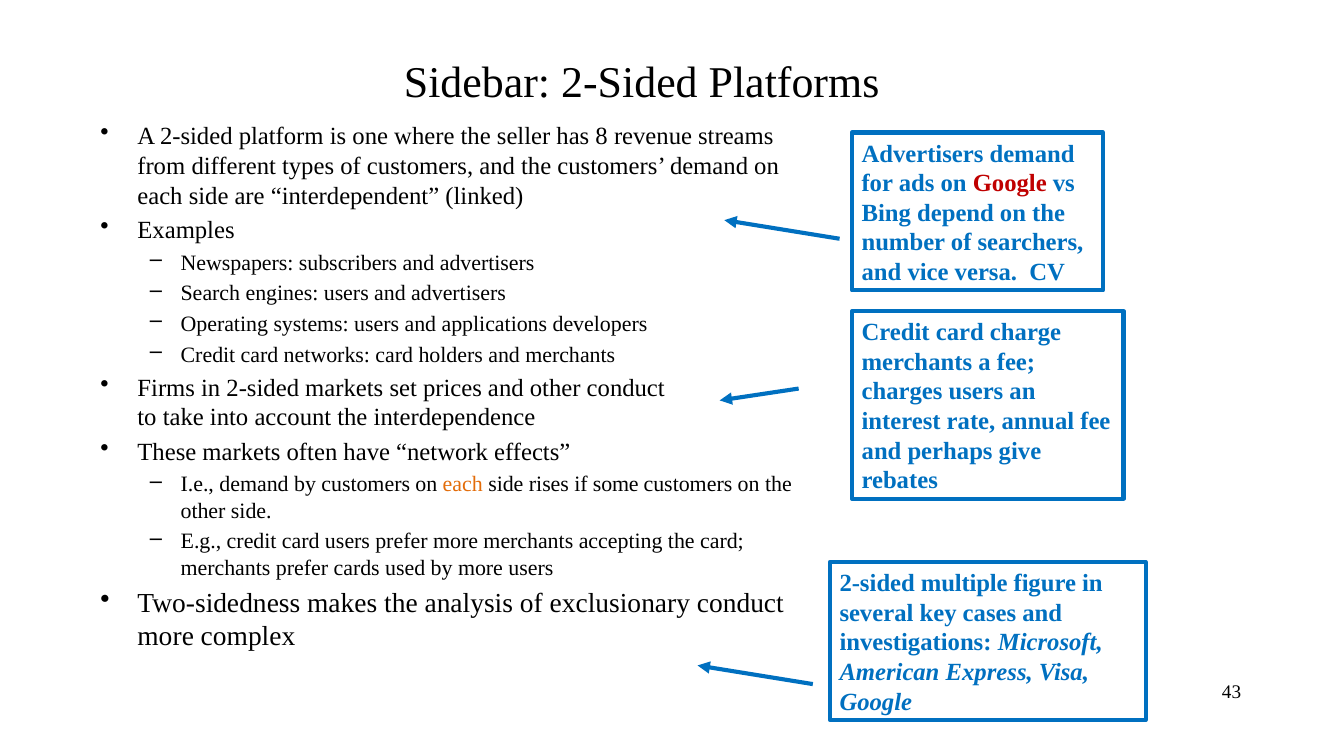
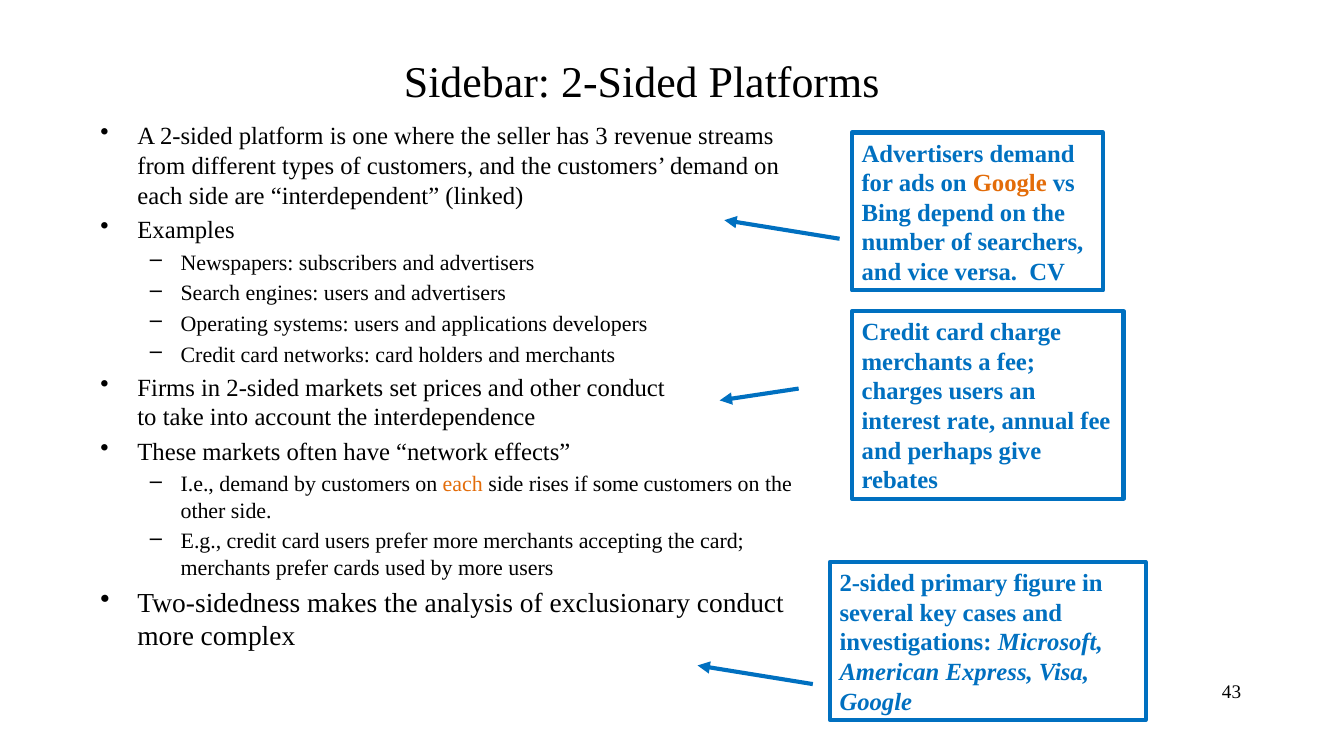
8: 8 -> 3
Google at (1010, 183) colour: red -> orange
multiple: multiple -> primary
